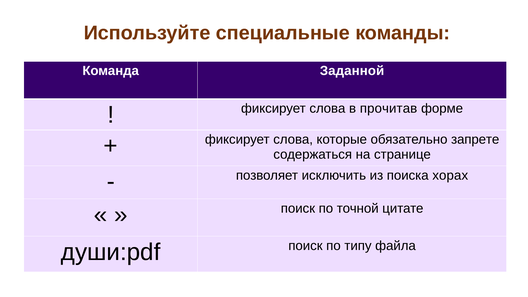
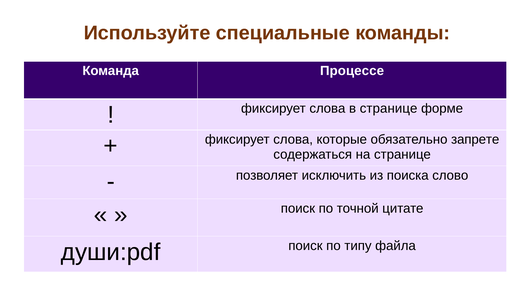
Заданной: Заданной -> Процессе
в прочитав: прочитав -> странице
хорах: хорах -> слово
